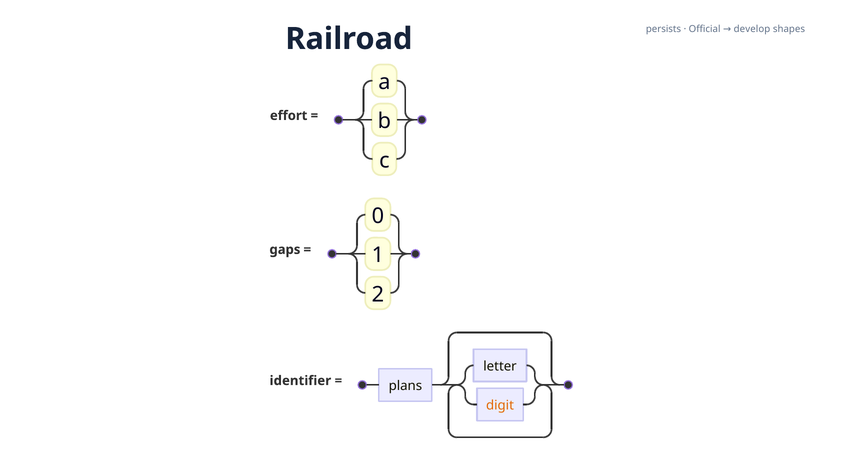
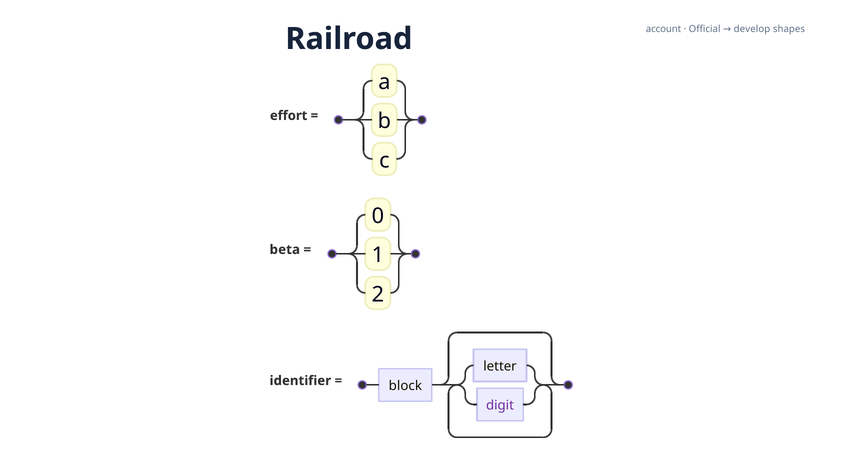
persists: persists -> account
gaps: gaps -> beta
plans: plans -> block
digit colour: orange -> purple
